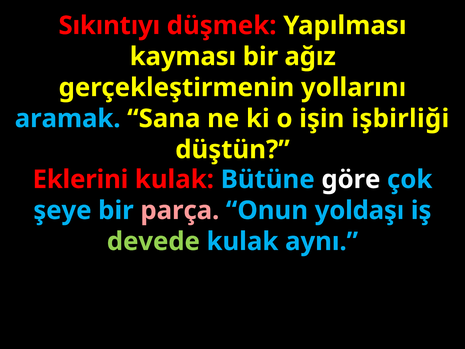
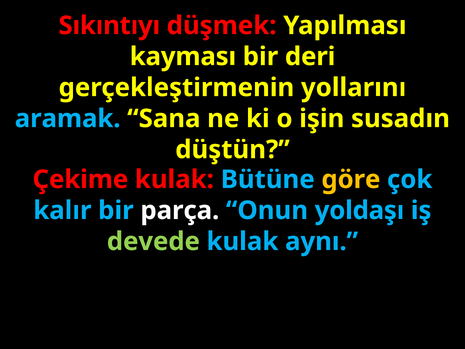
ağız: ağız -> deri
işbirliği: işbirliği -> susadın
Eklerini: Eklerini -> Çekime
göre colour: white -> yellow
şeye: şeye -> kalır
parça colour: pink -> white
